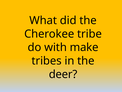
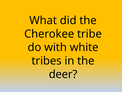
make: make -> white
